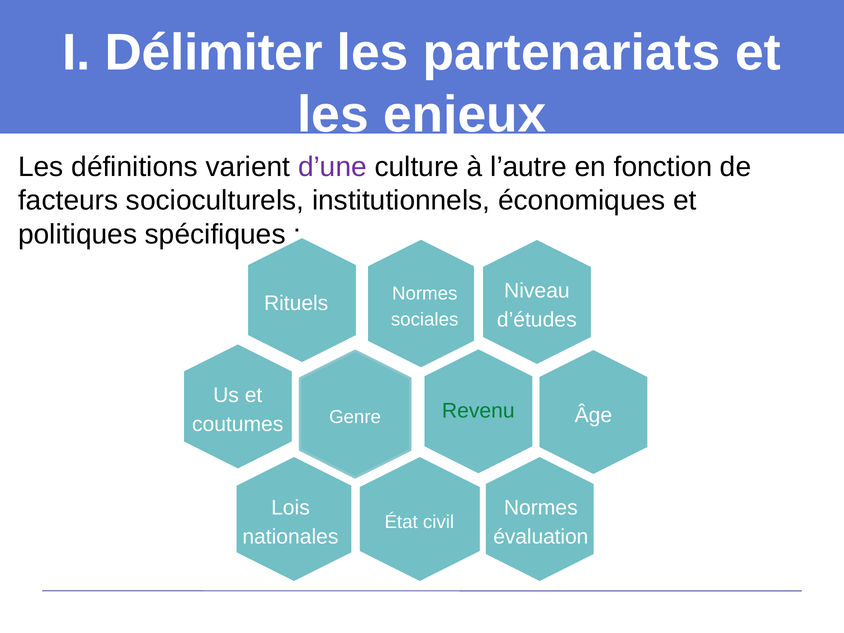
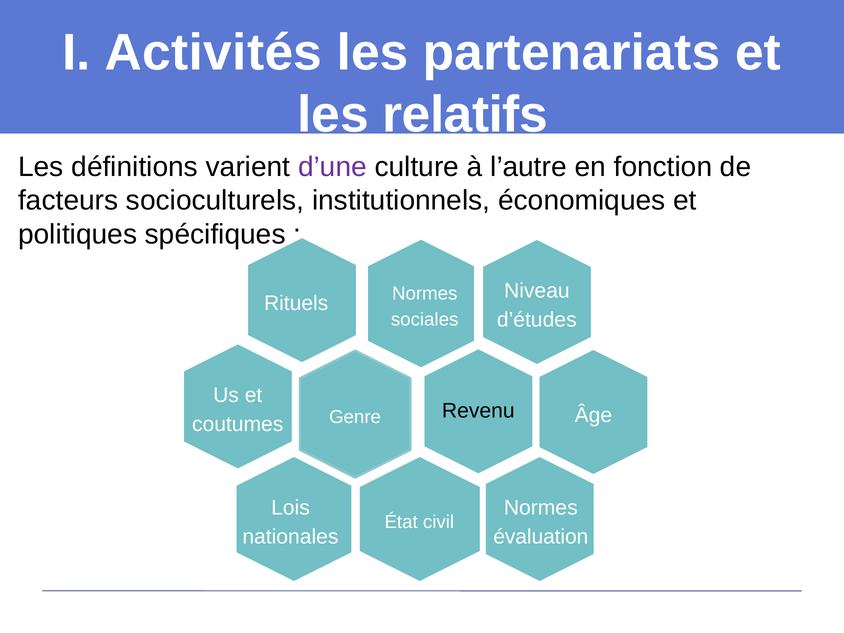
Délimiter: Délimiter -> Activités
enjeux: enjeux -> relatifs
Revenu colour: green -> black
